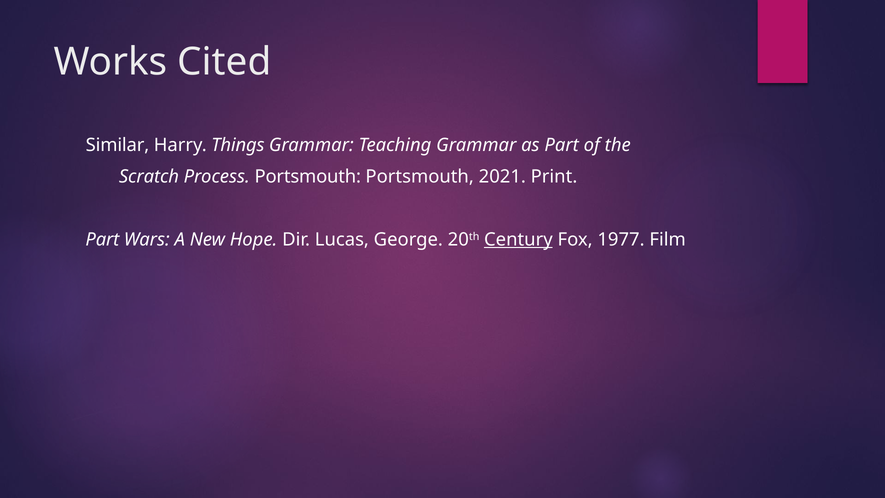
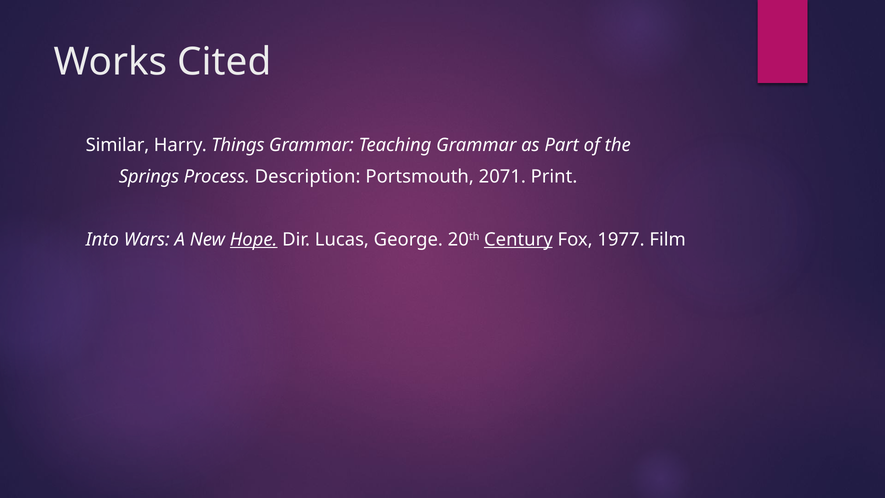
Scratch: Scratch -> Springs
Process Portsmouth: Portsmouth -> Description
2021: 2021 -> 2071
Part at (102, 239): Part -> Into
Hope underline: none -> present
